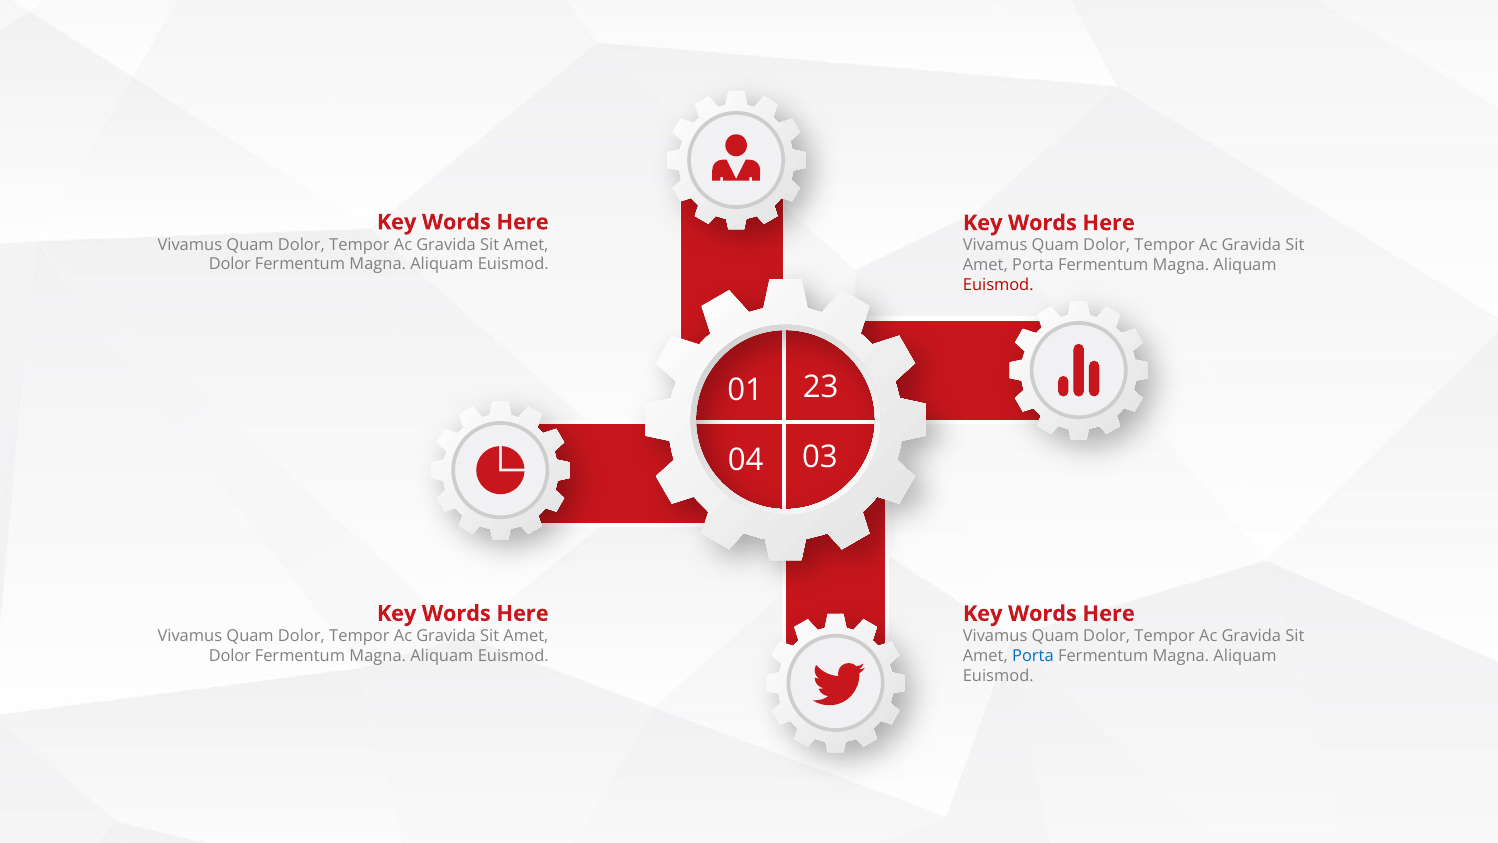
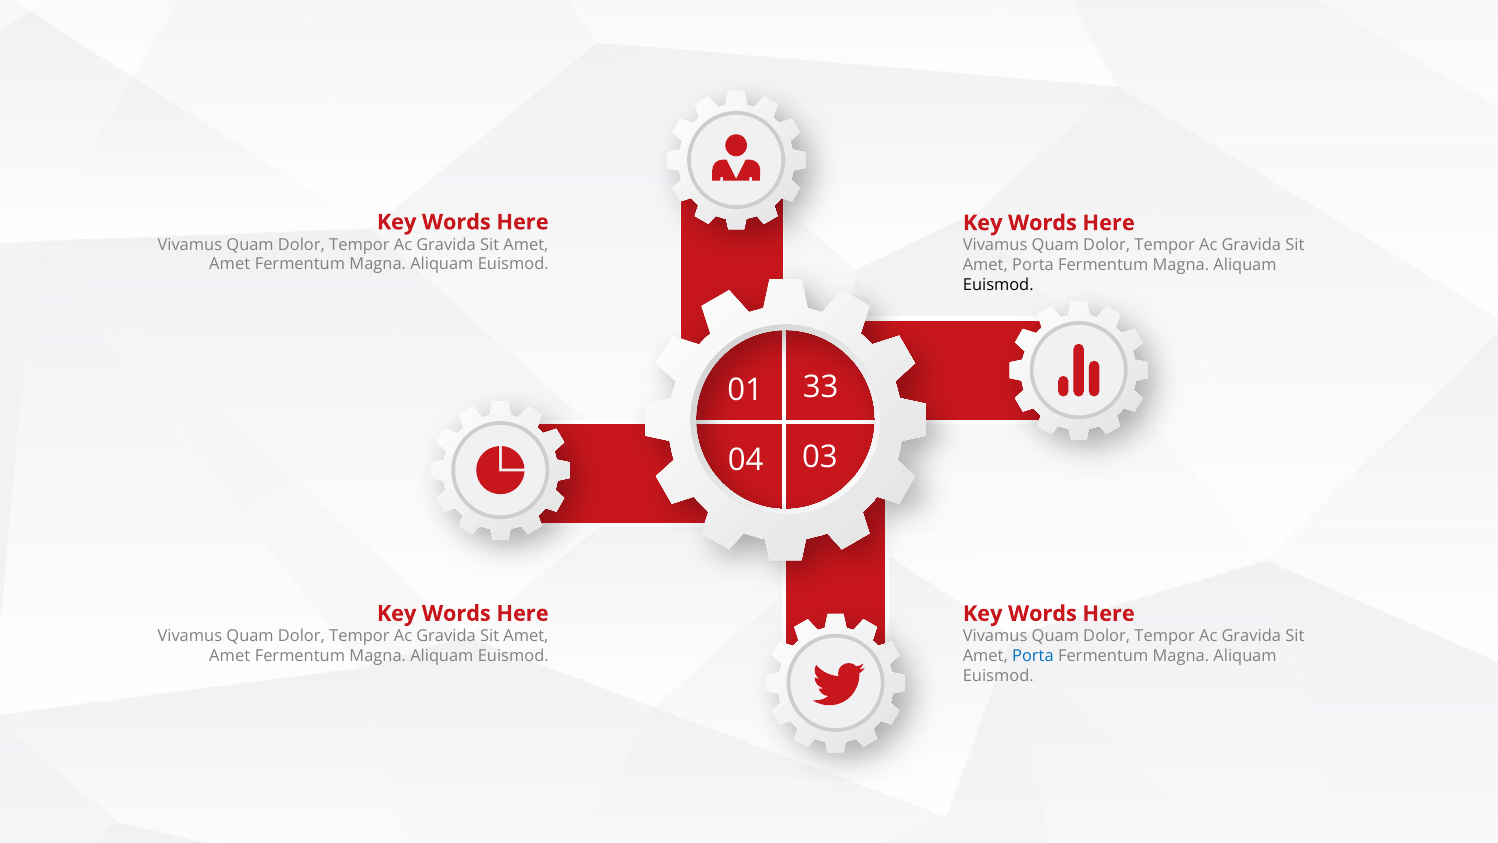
Dolor at (230, 264): Dolor -> Amet
Euismod at (998, 285) colour: red -> black
23: 23 -> 33
Dolor at (230, 656): Dolor -> Amet
